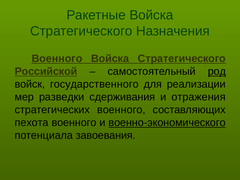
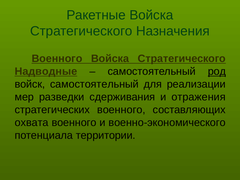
Российской: Российской -> Надводные
войск государственного: государственного -> самостоятельный
пехота: пехота -> охвата
военно-экономического underline: present -> none
завоевания: завоевания -> территории
